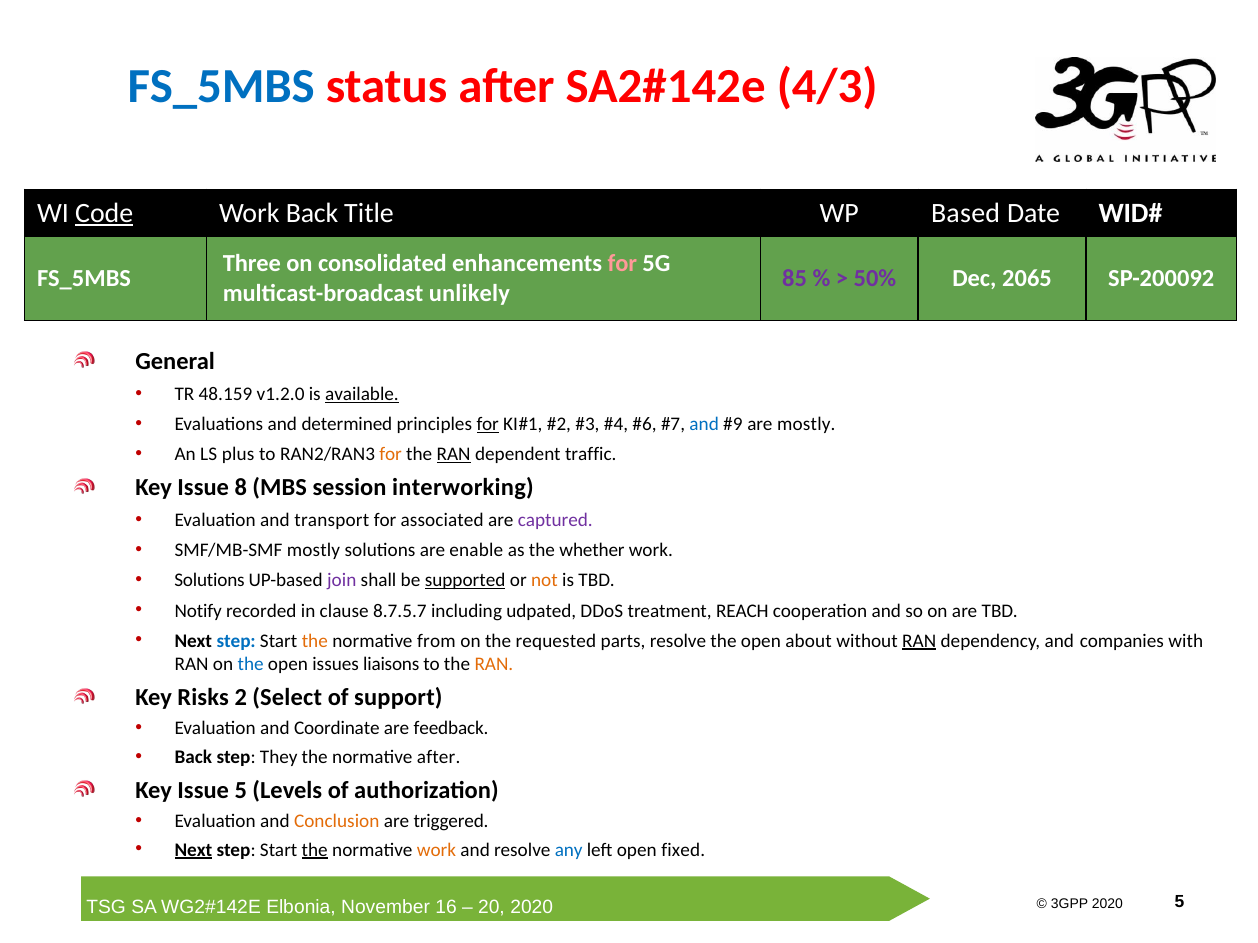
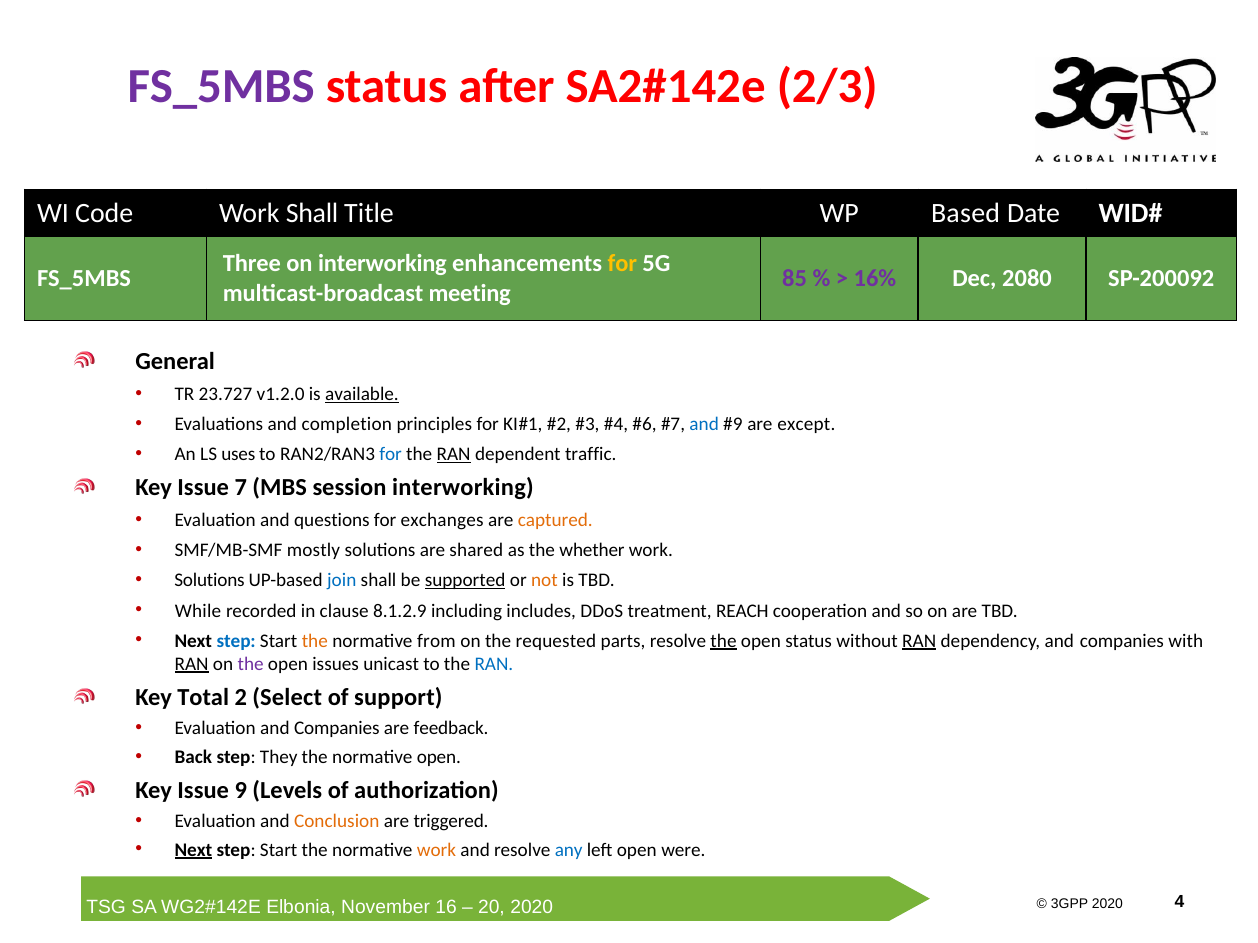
FS_5MBS at (221, 86) colour: blue -> purple
4/3: 4/3 -> 2/3
Code underline: present -> none
Work Back: Back -> Shall
on consolidated: consolidated -> interworking
for at (622, 264) colour: pink -> yellow
50%: 50% -> 16%
2065: 2065 -> 2080
unlikely: unlikely -> meeting
48.159: 48.159 -> 23.727
determined: determined -> completion
for at (488, 424) underline: present -> none
are mostly: mostly -> except
plus: plus -> uses
for at (391, 454) colour: orange -> blue
8: 8 -> 7
transport: transport -> questions
associated: associated -> exchanges
captured colour: purple -> orange
enable: enable -> shared
join colour: purple -> blue
Notify: Notify -> While
8.7.5.7: 8.7.5.7 -> 8.1.2.9
udpated: udpated -> includes
the at (723, 641) underline: none -> present
open about: about -> status
RAN at (192, 664) underline: none -> present
the at (251, 664) colour: blue -> purple
liaisons: liaisons -> unicast
RAN at (494, 664) colour: orange -> blue
Risks: Risks -> Total
Evaluation and Coordinate: Coordinate -> Companies
normative after: after -> open
Issue 5: 5 -> 9
the at (315, 850) underline: present -> none
fixed: fixed -> were
2020 5: 5 -> 4
